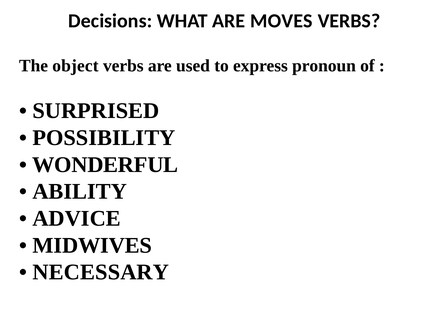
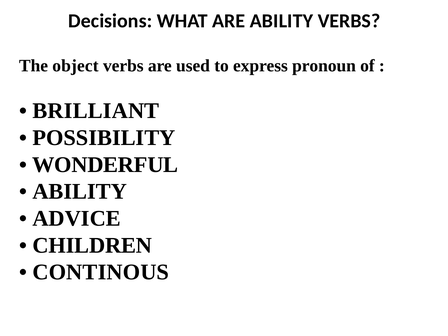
ARE MOVES: MOVES -> ABILITY
SURPRISED: SURPRISED -> BRILLIANT
MIDWIVES: MIDWIVES -> CHILDREN
NECESSARY: NECESSARY -> CONTINOUS
